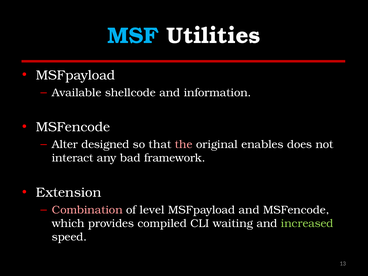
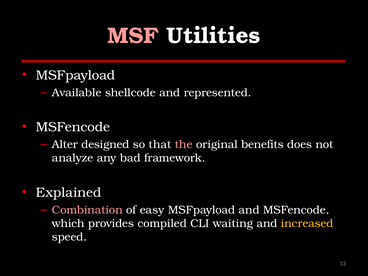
MSF colour: light blue -> pink
information: information -> represented
enables: enables -> benefits
interact: interact -> analyze
Extension: Extension -> Explained
level: level -> easy
increased colour: light green -> yellow
